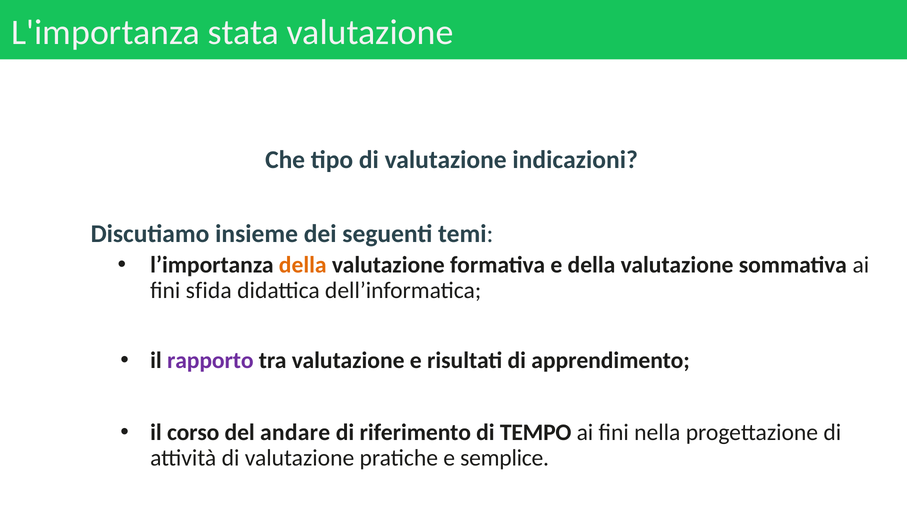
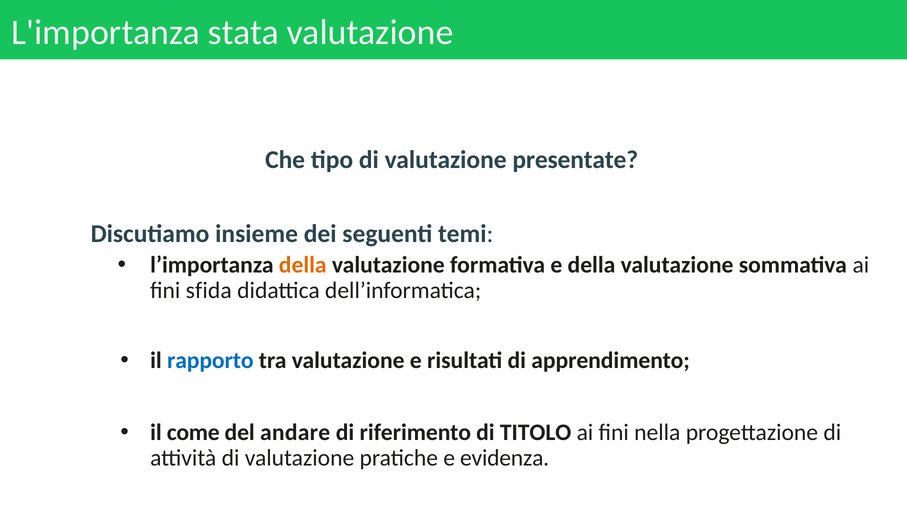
indicazioni: indicazioni -> presentate
rapporto colour: purple -> blue
corso: corso -> come
TEMPO: TEMPO -> TITOLO
semplice: semplice -> evidenza
